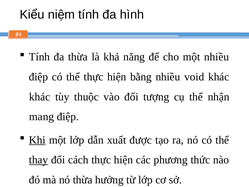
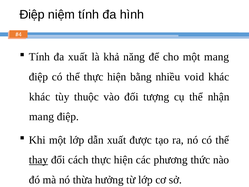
Kiểu at (32, 15): Kiểu -> Điệp
đa thừa: thừa -> xuất
một nhiều: nhiều -> mang
Khi underline: present -> none
